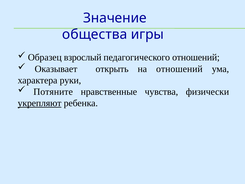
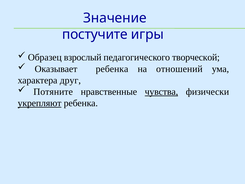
общества: общества -> постучите
педагогического отношений: отношений -> творческой
Оказывает открыть: открыть -> ребенка
руки: руки -> друг
чувства underline: none -> present
